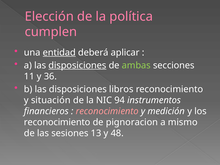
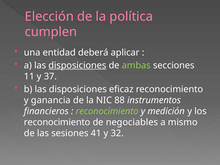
entidad underline: present -> none
36: 36 -> 37
libros: libros -> eficaz
situación: situación -> ganancia
94: 94 -> 88
reconocimiento at (107, 111) colour: pink -> light green
pignoracion: pignoracion -> negociables
13: 13 -> 41
48: 48 -> 32
